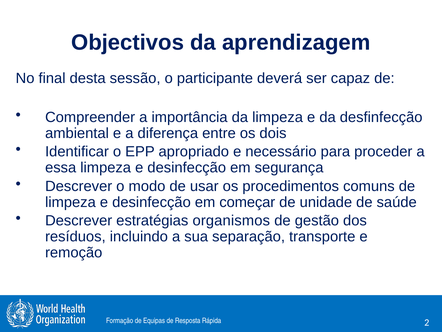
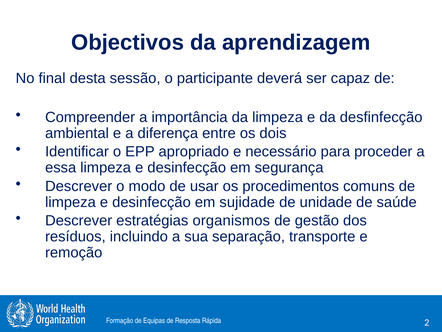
começar: começar -> sujidade
